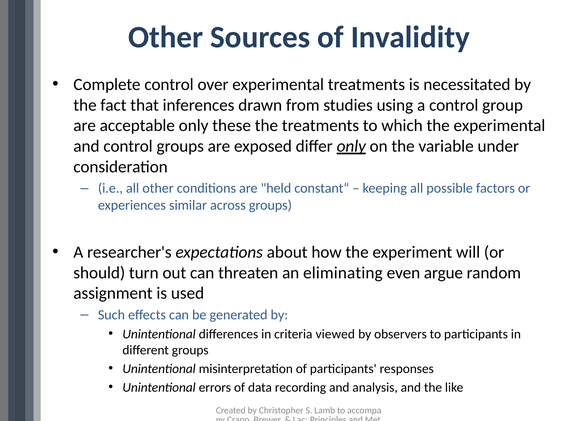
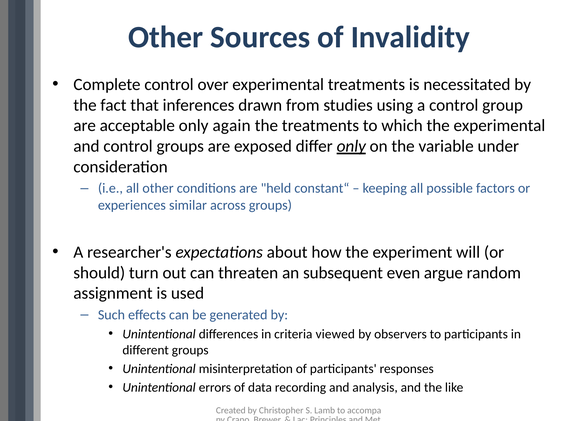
these: these -> again
eliminating: eliminating -> subsequent
